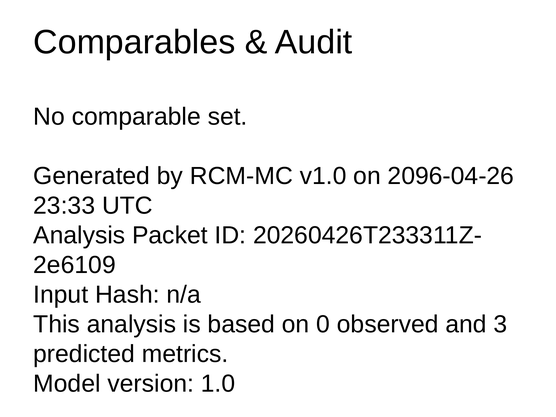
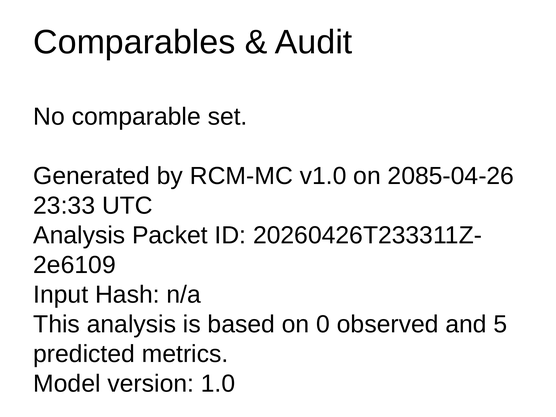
2096-04-26: 2096-04-26 -> 2085-04-26
3: 3 -> 5
